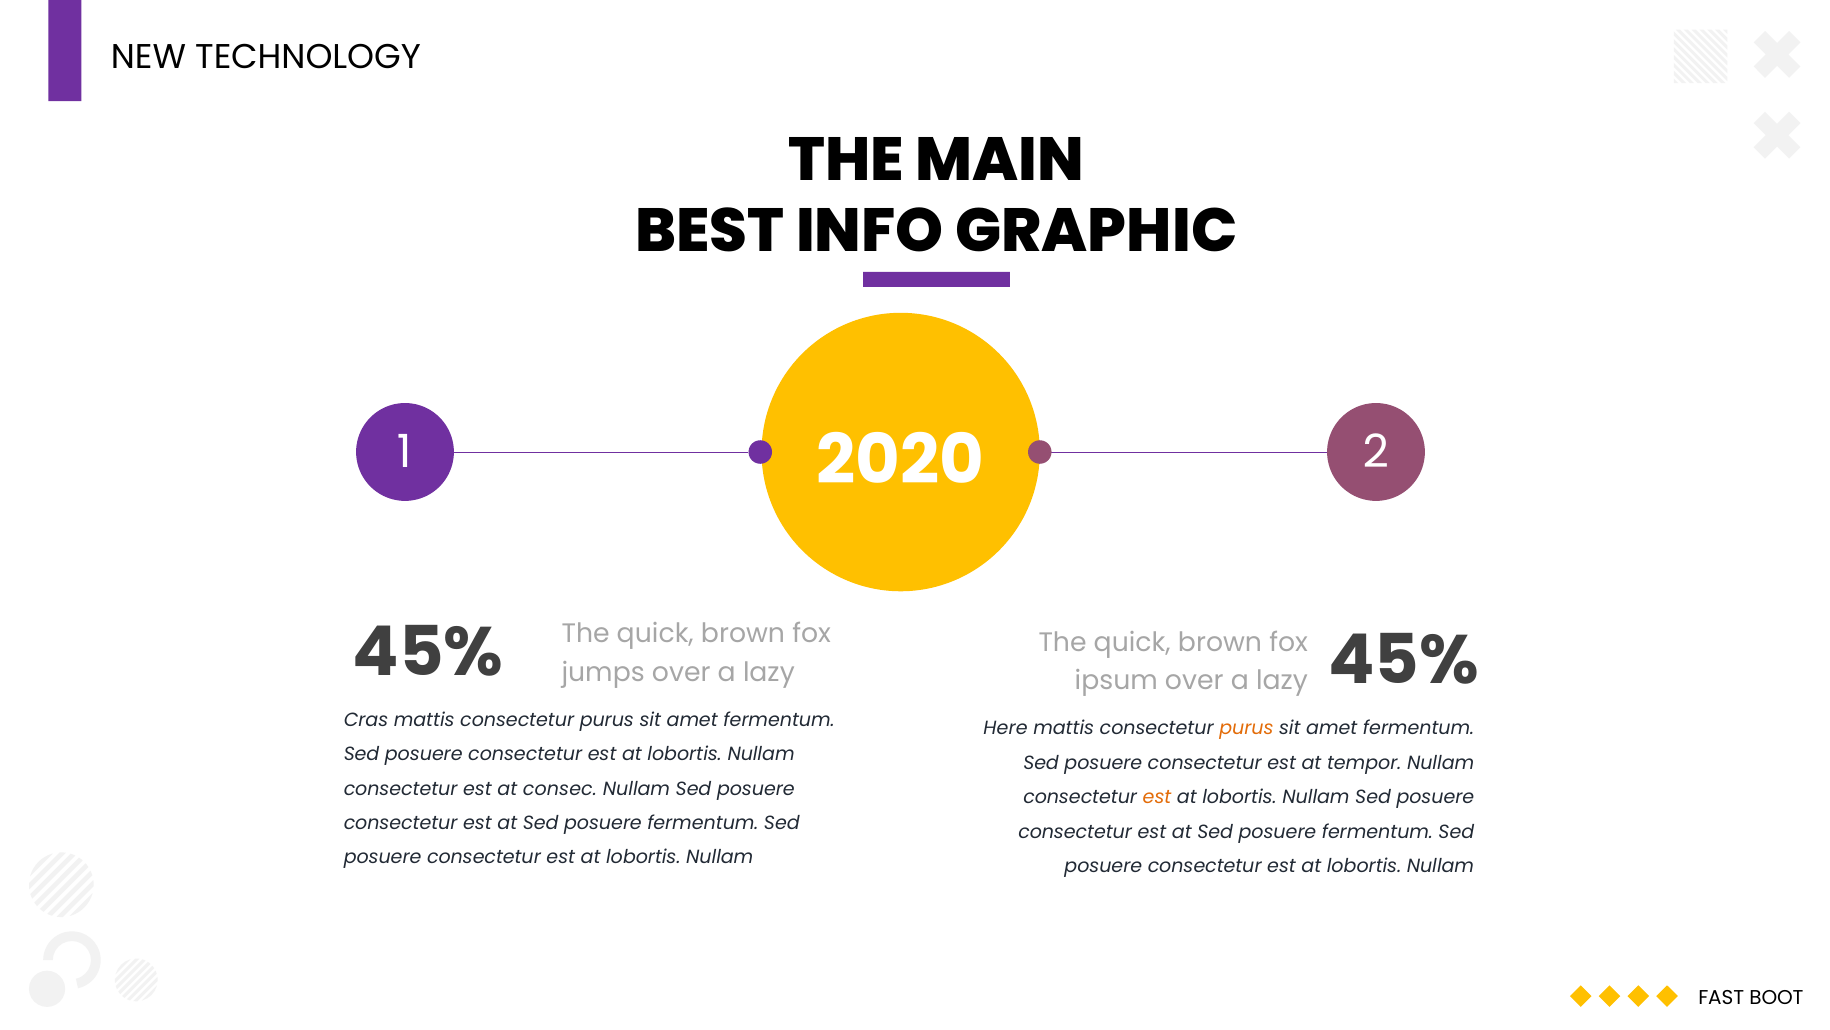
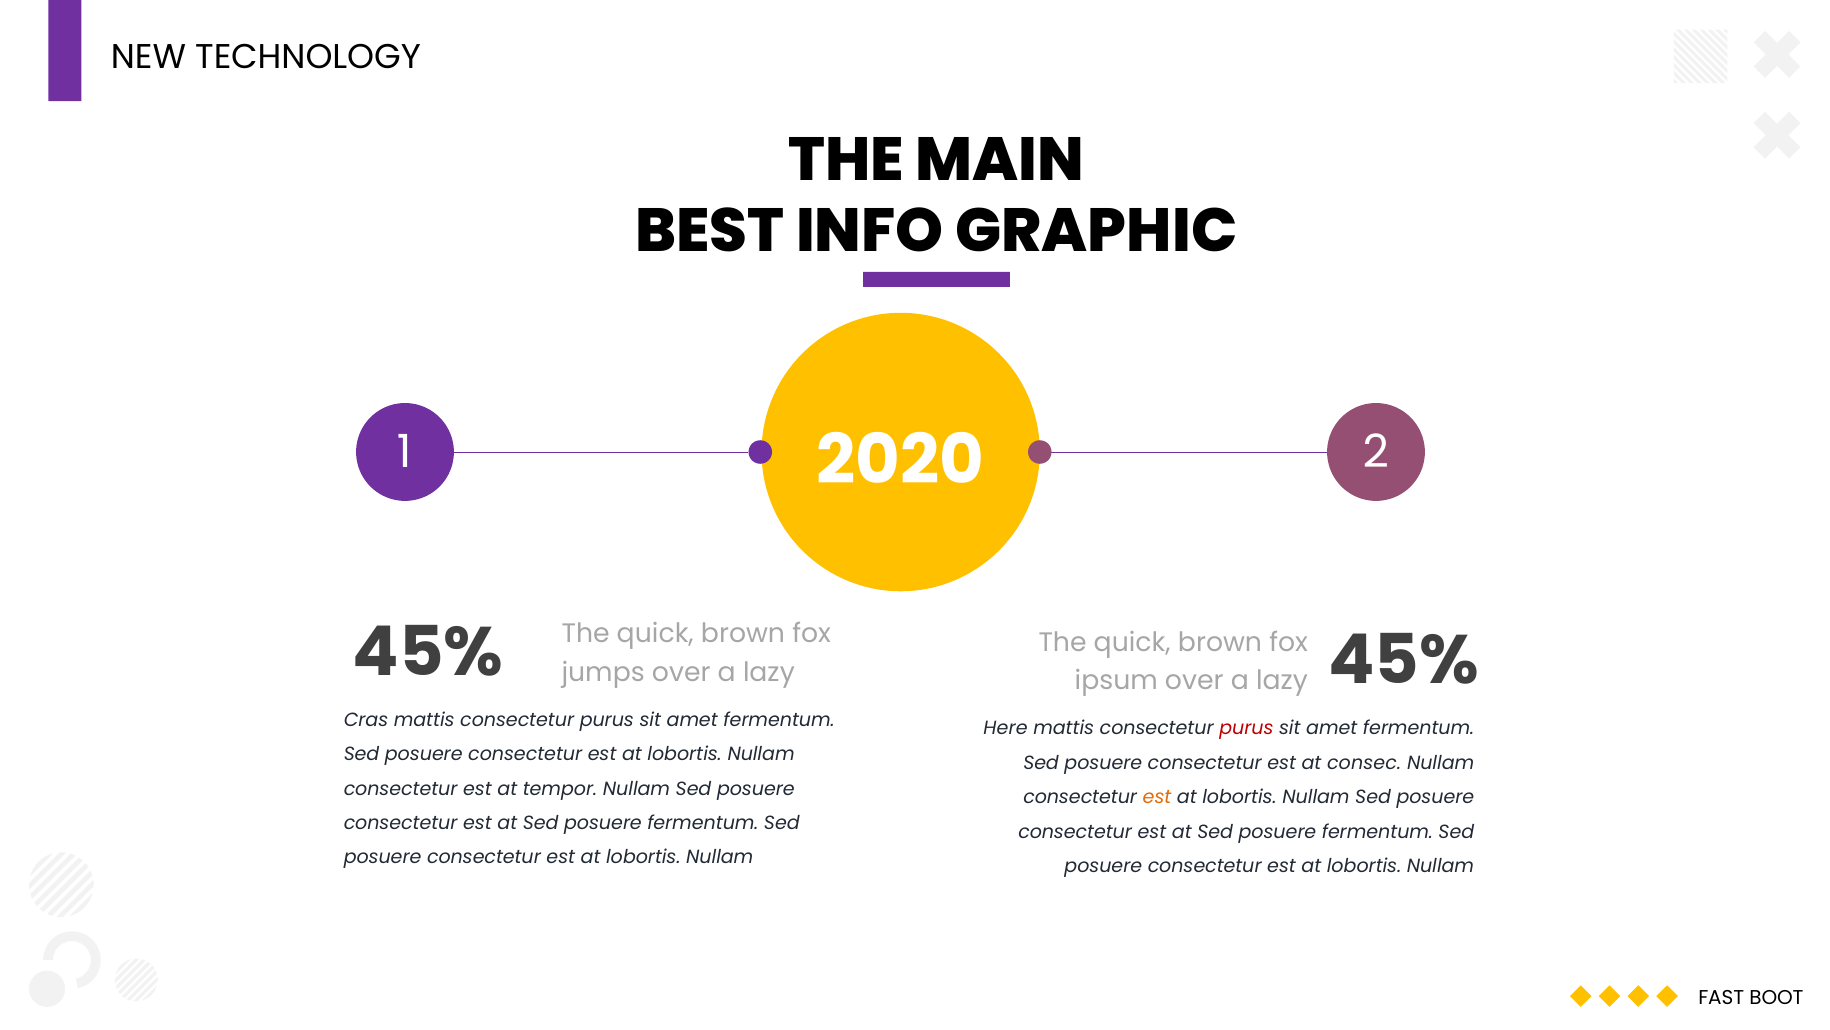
purus at (1246, 728) colour: orange -> red
tempor: tempor -> consec
consec: consec -> tempor
